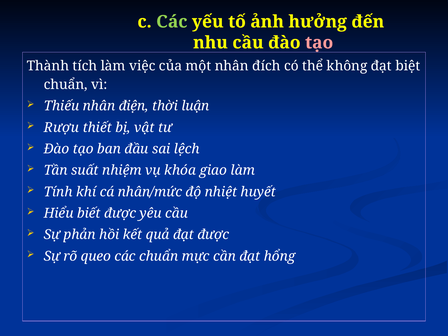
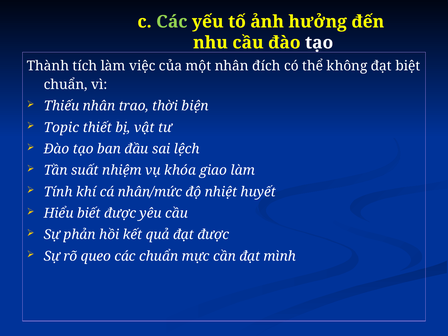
tạo at (319, 43) colour: pink -> white
điện: điện -> trao
luận: luận -> biện
Rượu: Rượu -> Topic
hổng: hổng -> mình
